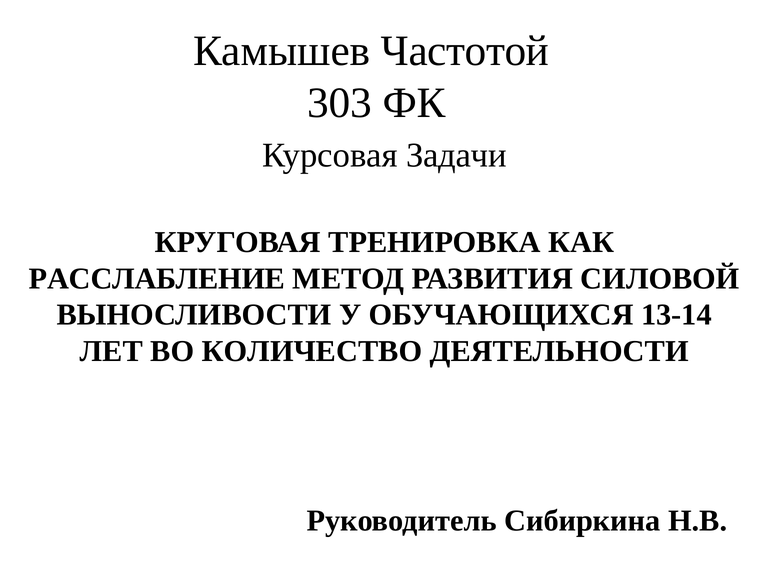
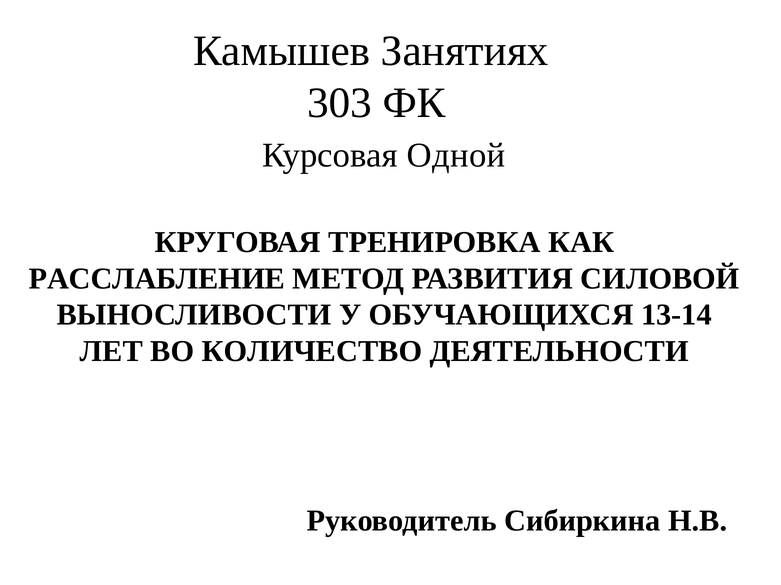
Частотой: Частотой -> Занятиях
Задачи: Задачи -> Одной
